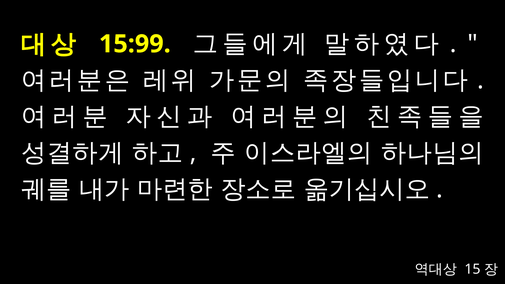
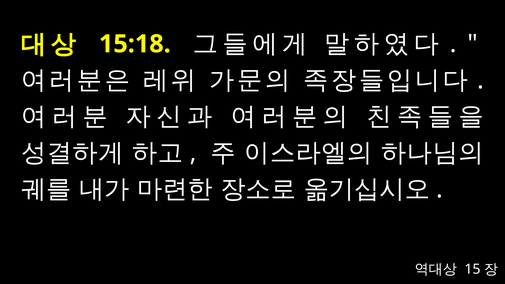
15:99: 15:99 -> 15:18
